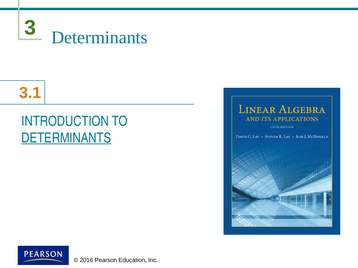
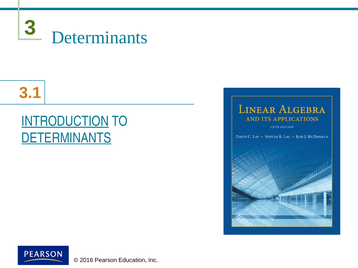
INTRODUCTION underline: none -> present
